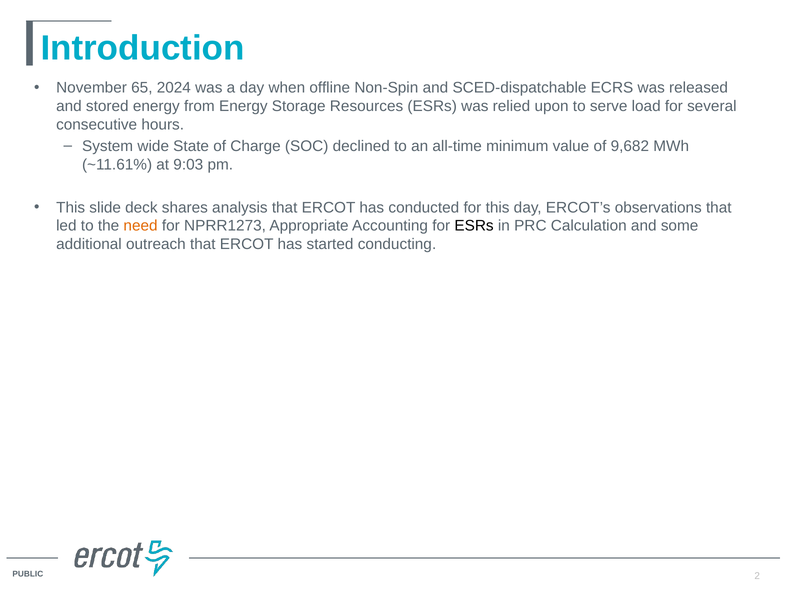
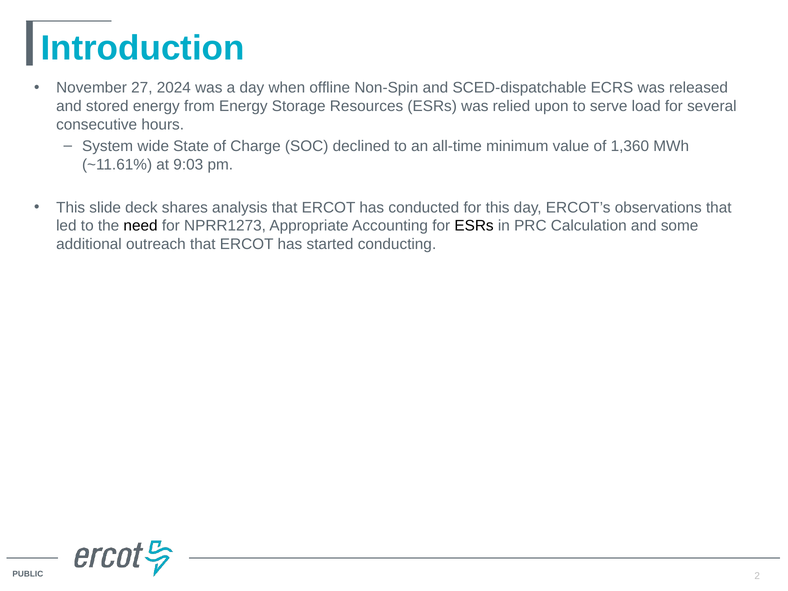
65: 65 -> 27
9,682: 9,682 -> 1,360
need colour: orange -> black
